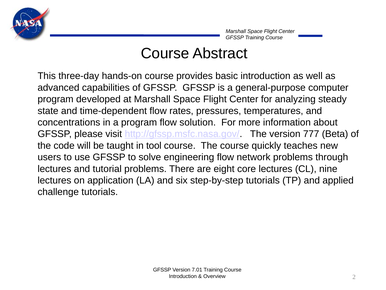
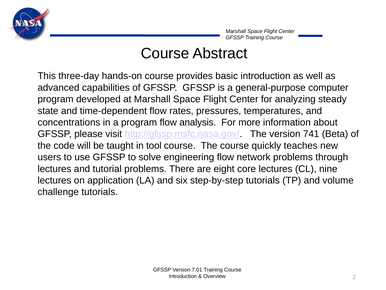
solution: solution -> analysis
777: 777 -> 741
applied: applied -> volume
